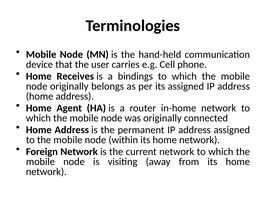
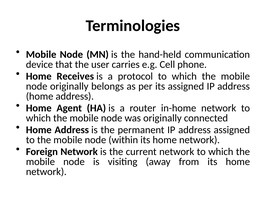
bindings: bindings -> protocol
